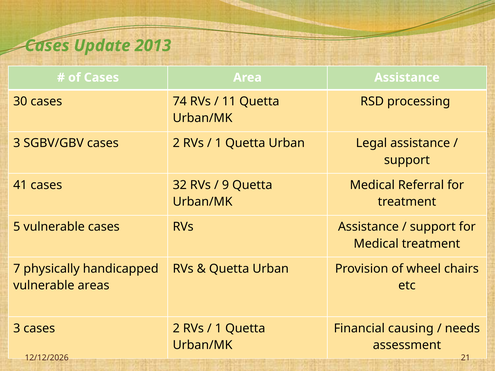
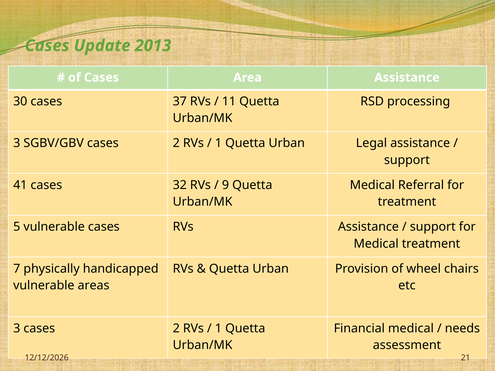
74: 74 -> 37
Financial causing: causing -> medical
